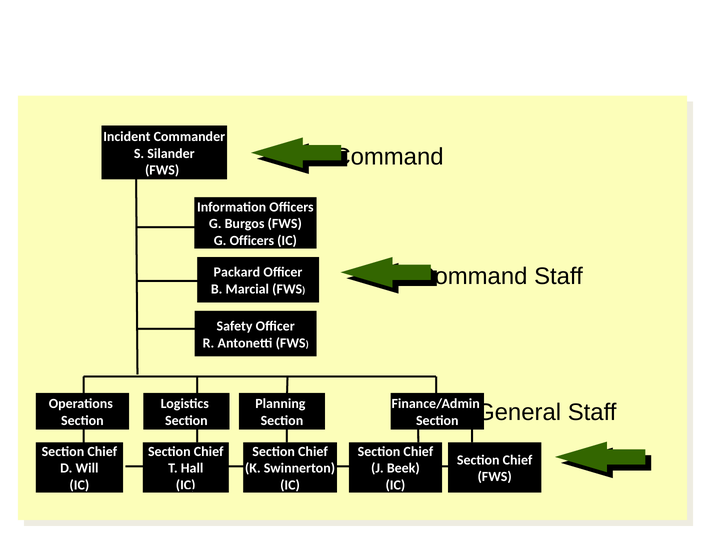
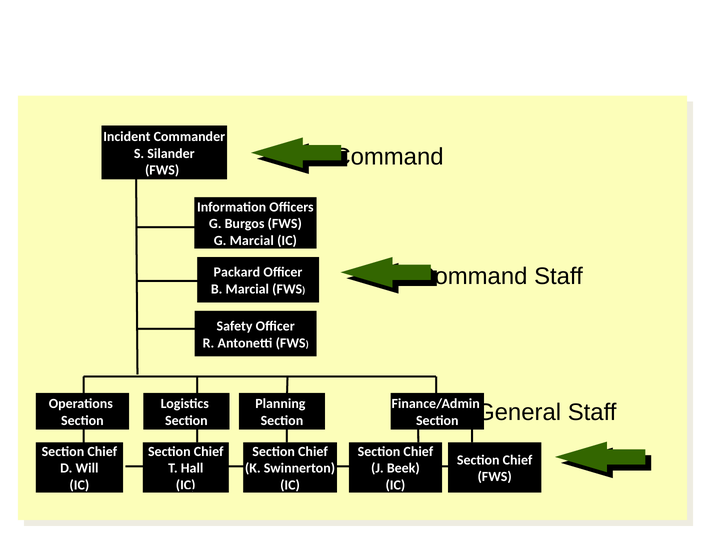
G Officers: Officers -> Marcial
